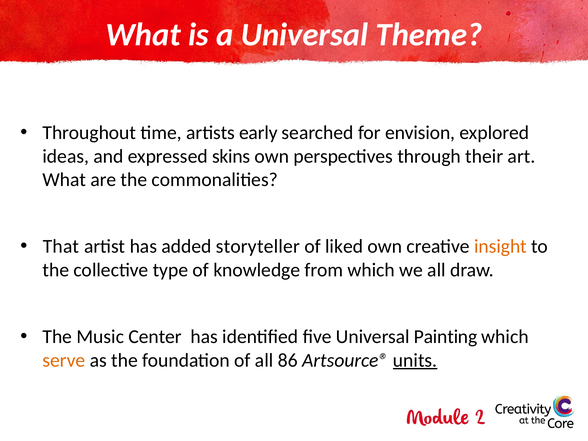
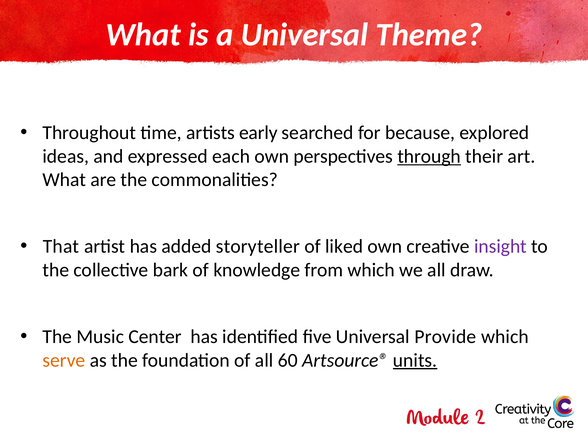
envision: envision -> because
skins: skins -> each
through underline: none -> present
insight colour: orange -> purple
type: type -> bark
Painting: Painting -> Provide
86: 86 -> 60
